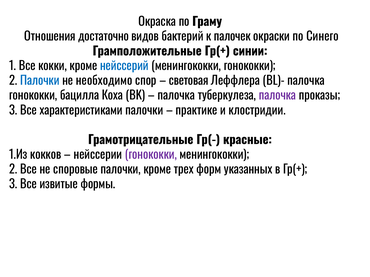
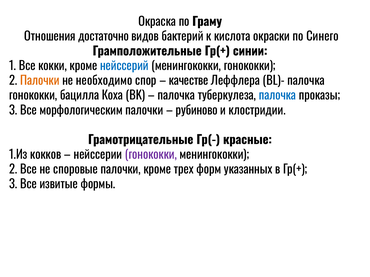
палочек: палочек -> кислота
Палочки at (40, 81) colour: blue -> orange
световая: световая -> качестве
палочка at (277, 96) colour: purple -> blue
характеристиками: характеристиками -> морфологическим
практике: практике -> рубиново
